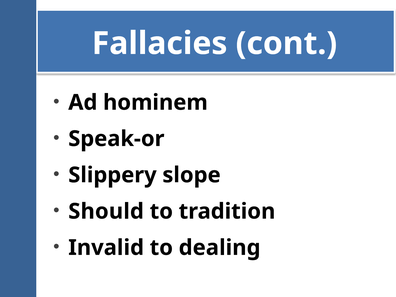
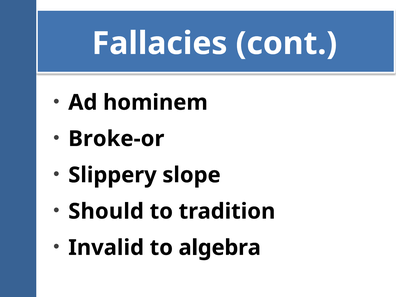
Speak-or: Speak-or -> Broke-or
dealing: dealing -> algebra
